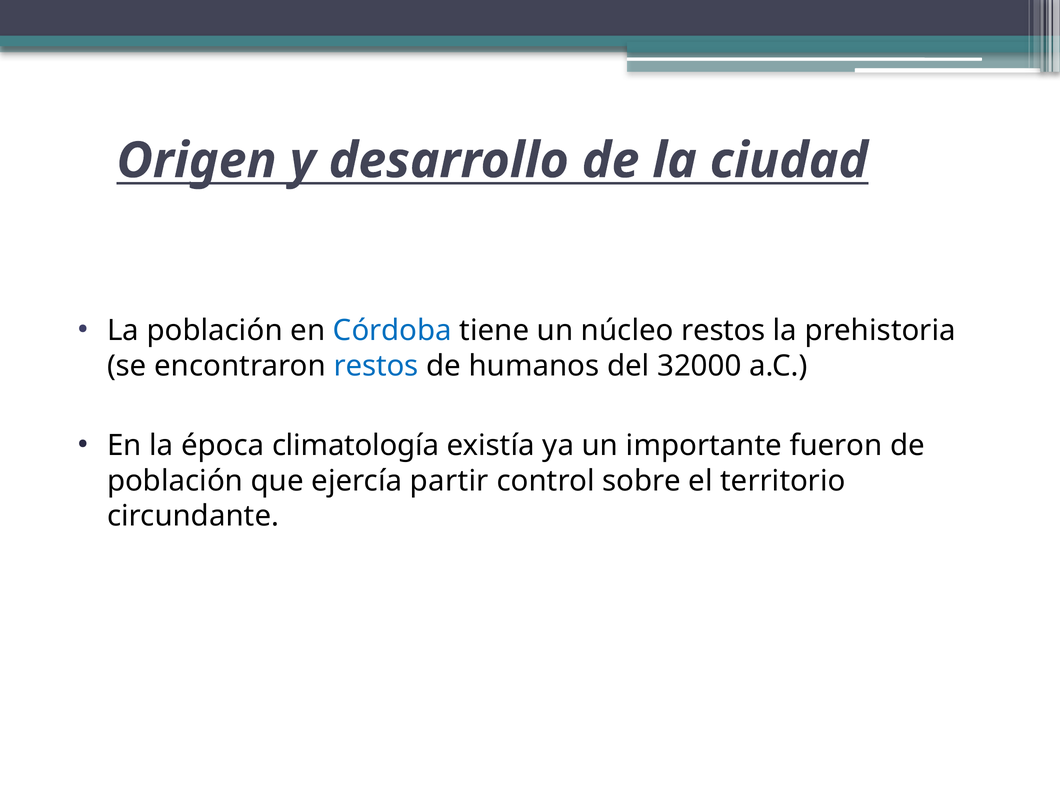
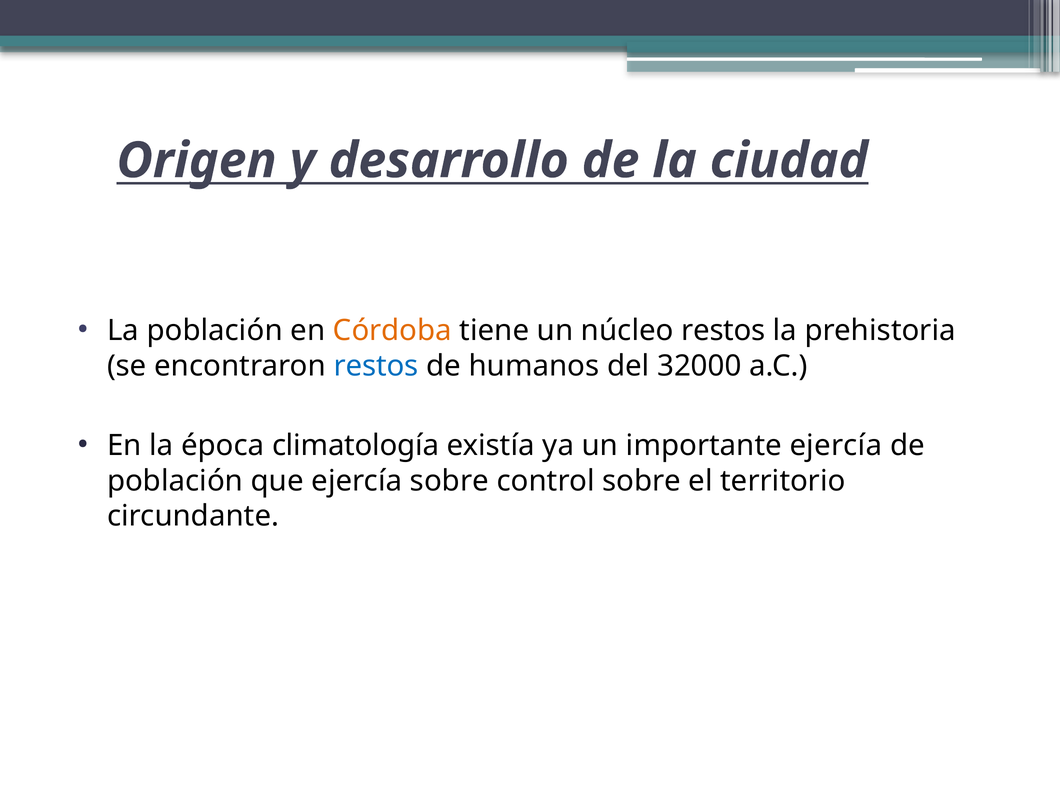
Córdoba colour: blue -> orange
importante fueron: fueron -> ejercía
ejercía partir: partir -> sobre
